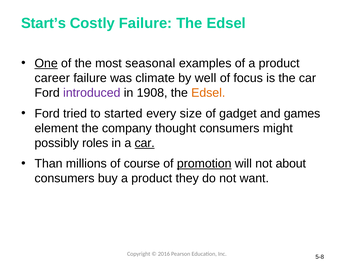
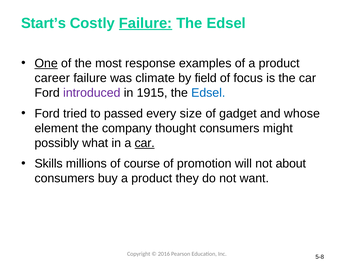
Failure at (146, 23) underline: none -> present
seasonal: seasonal -> response
well: well -> field
1908: 1908 -> 1915
Edsel at (208, 93) colour: orange -> blue
started: started -> passed
games: games -> whose
roles: roles -> what
Than: Than -> Skills
promotion underline: present -> none
